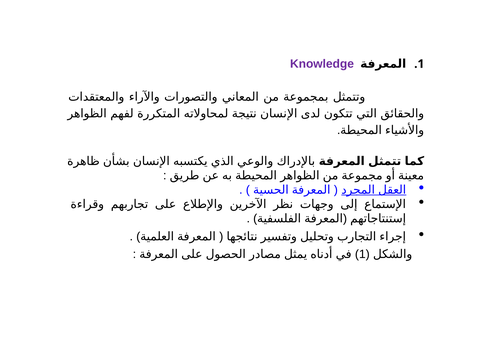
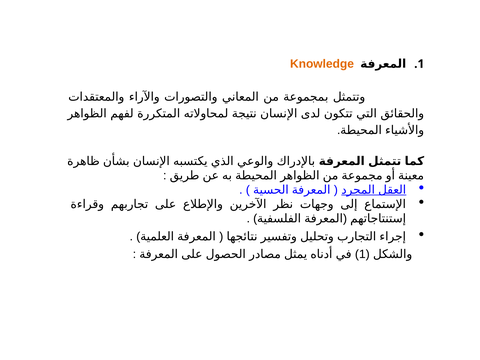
Knowledge colour: purple -> orange
